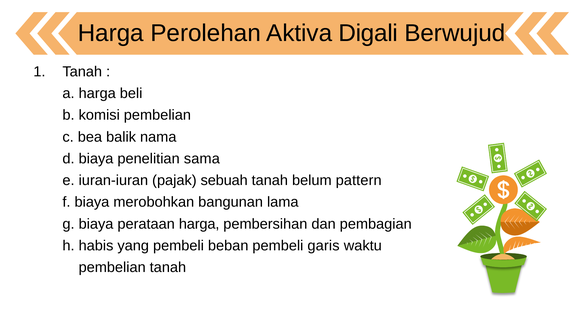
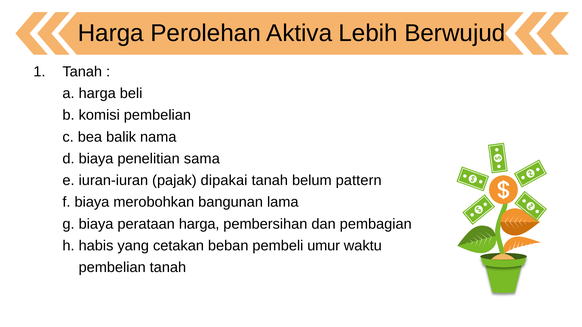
Digali: Digali -> Lebih
sebuah: sebuah -> dipakai
yang pembeli: pembeli -> cetakan
garis: garis -> umur
